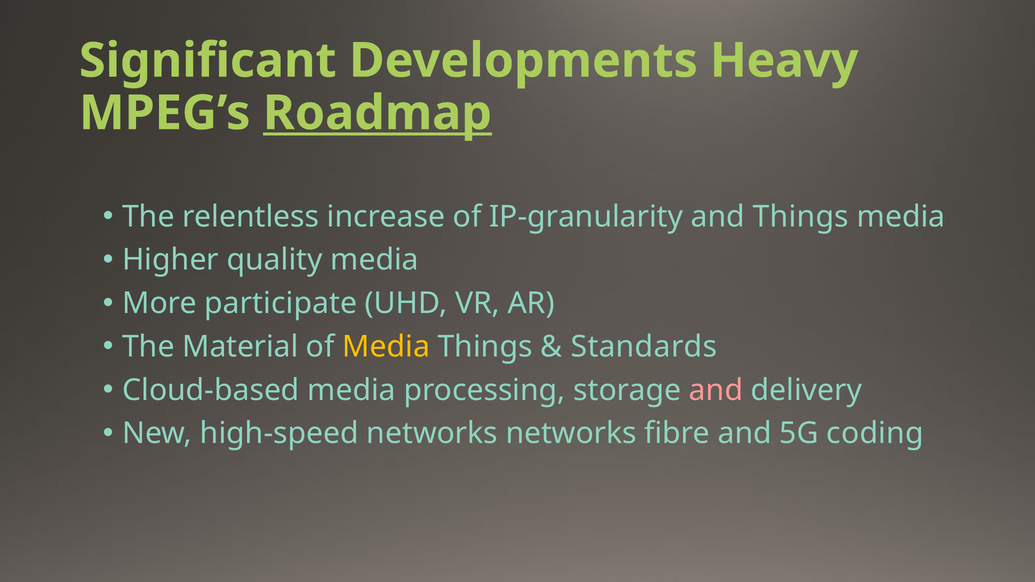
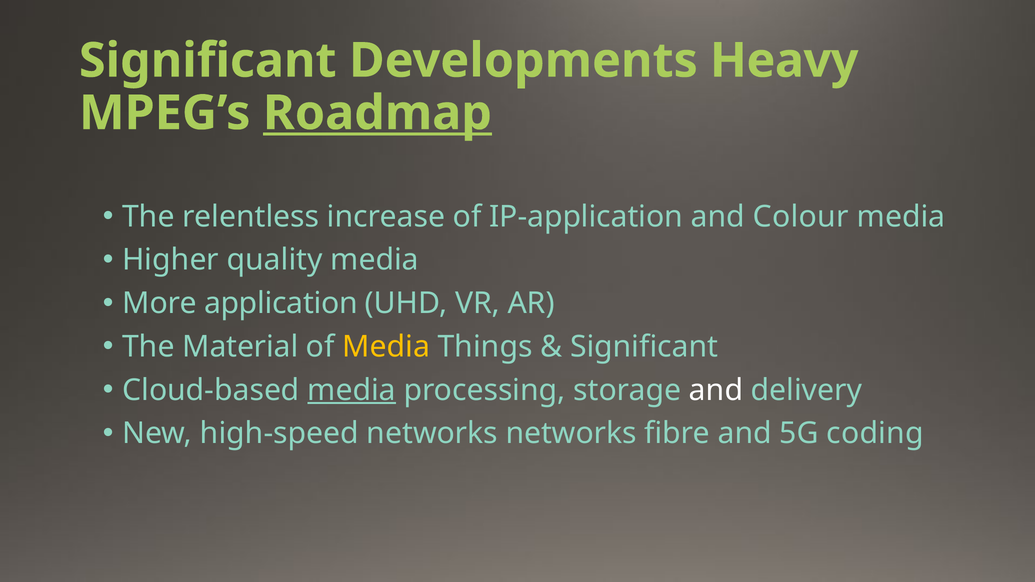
IP-granularity: IP-granularity -> IP-application
and Things: Things -> Colour
participate: participate -> application
Standards at (644, 347): Standards -> Significant
media at (352, 390) underline: none -> present
and at (716, 390) colour: pink -> white
